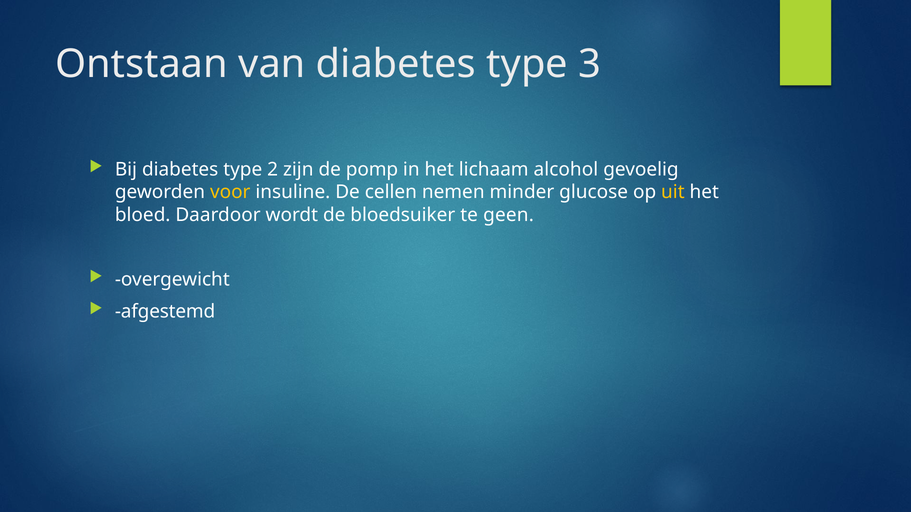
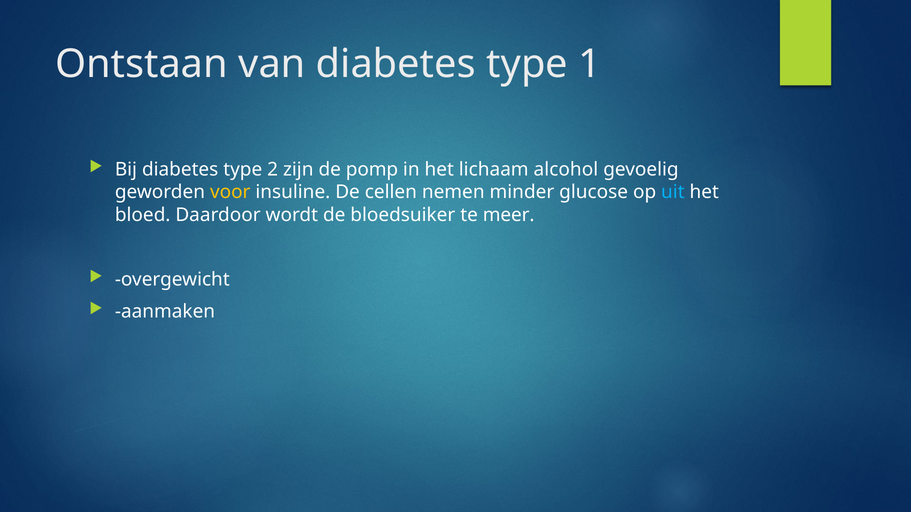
3: 3 -> 1
uit colour: yellow -> light blue
geen: geen -> meer
afgestemd: afgestemd -> aanmaken
